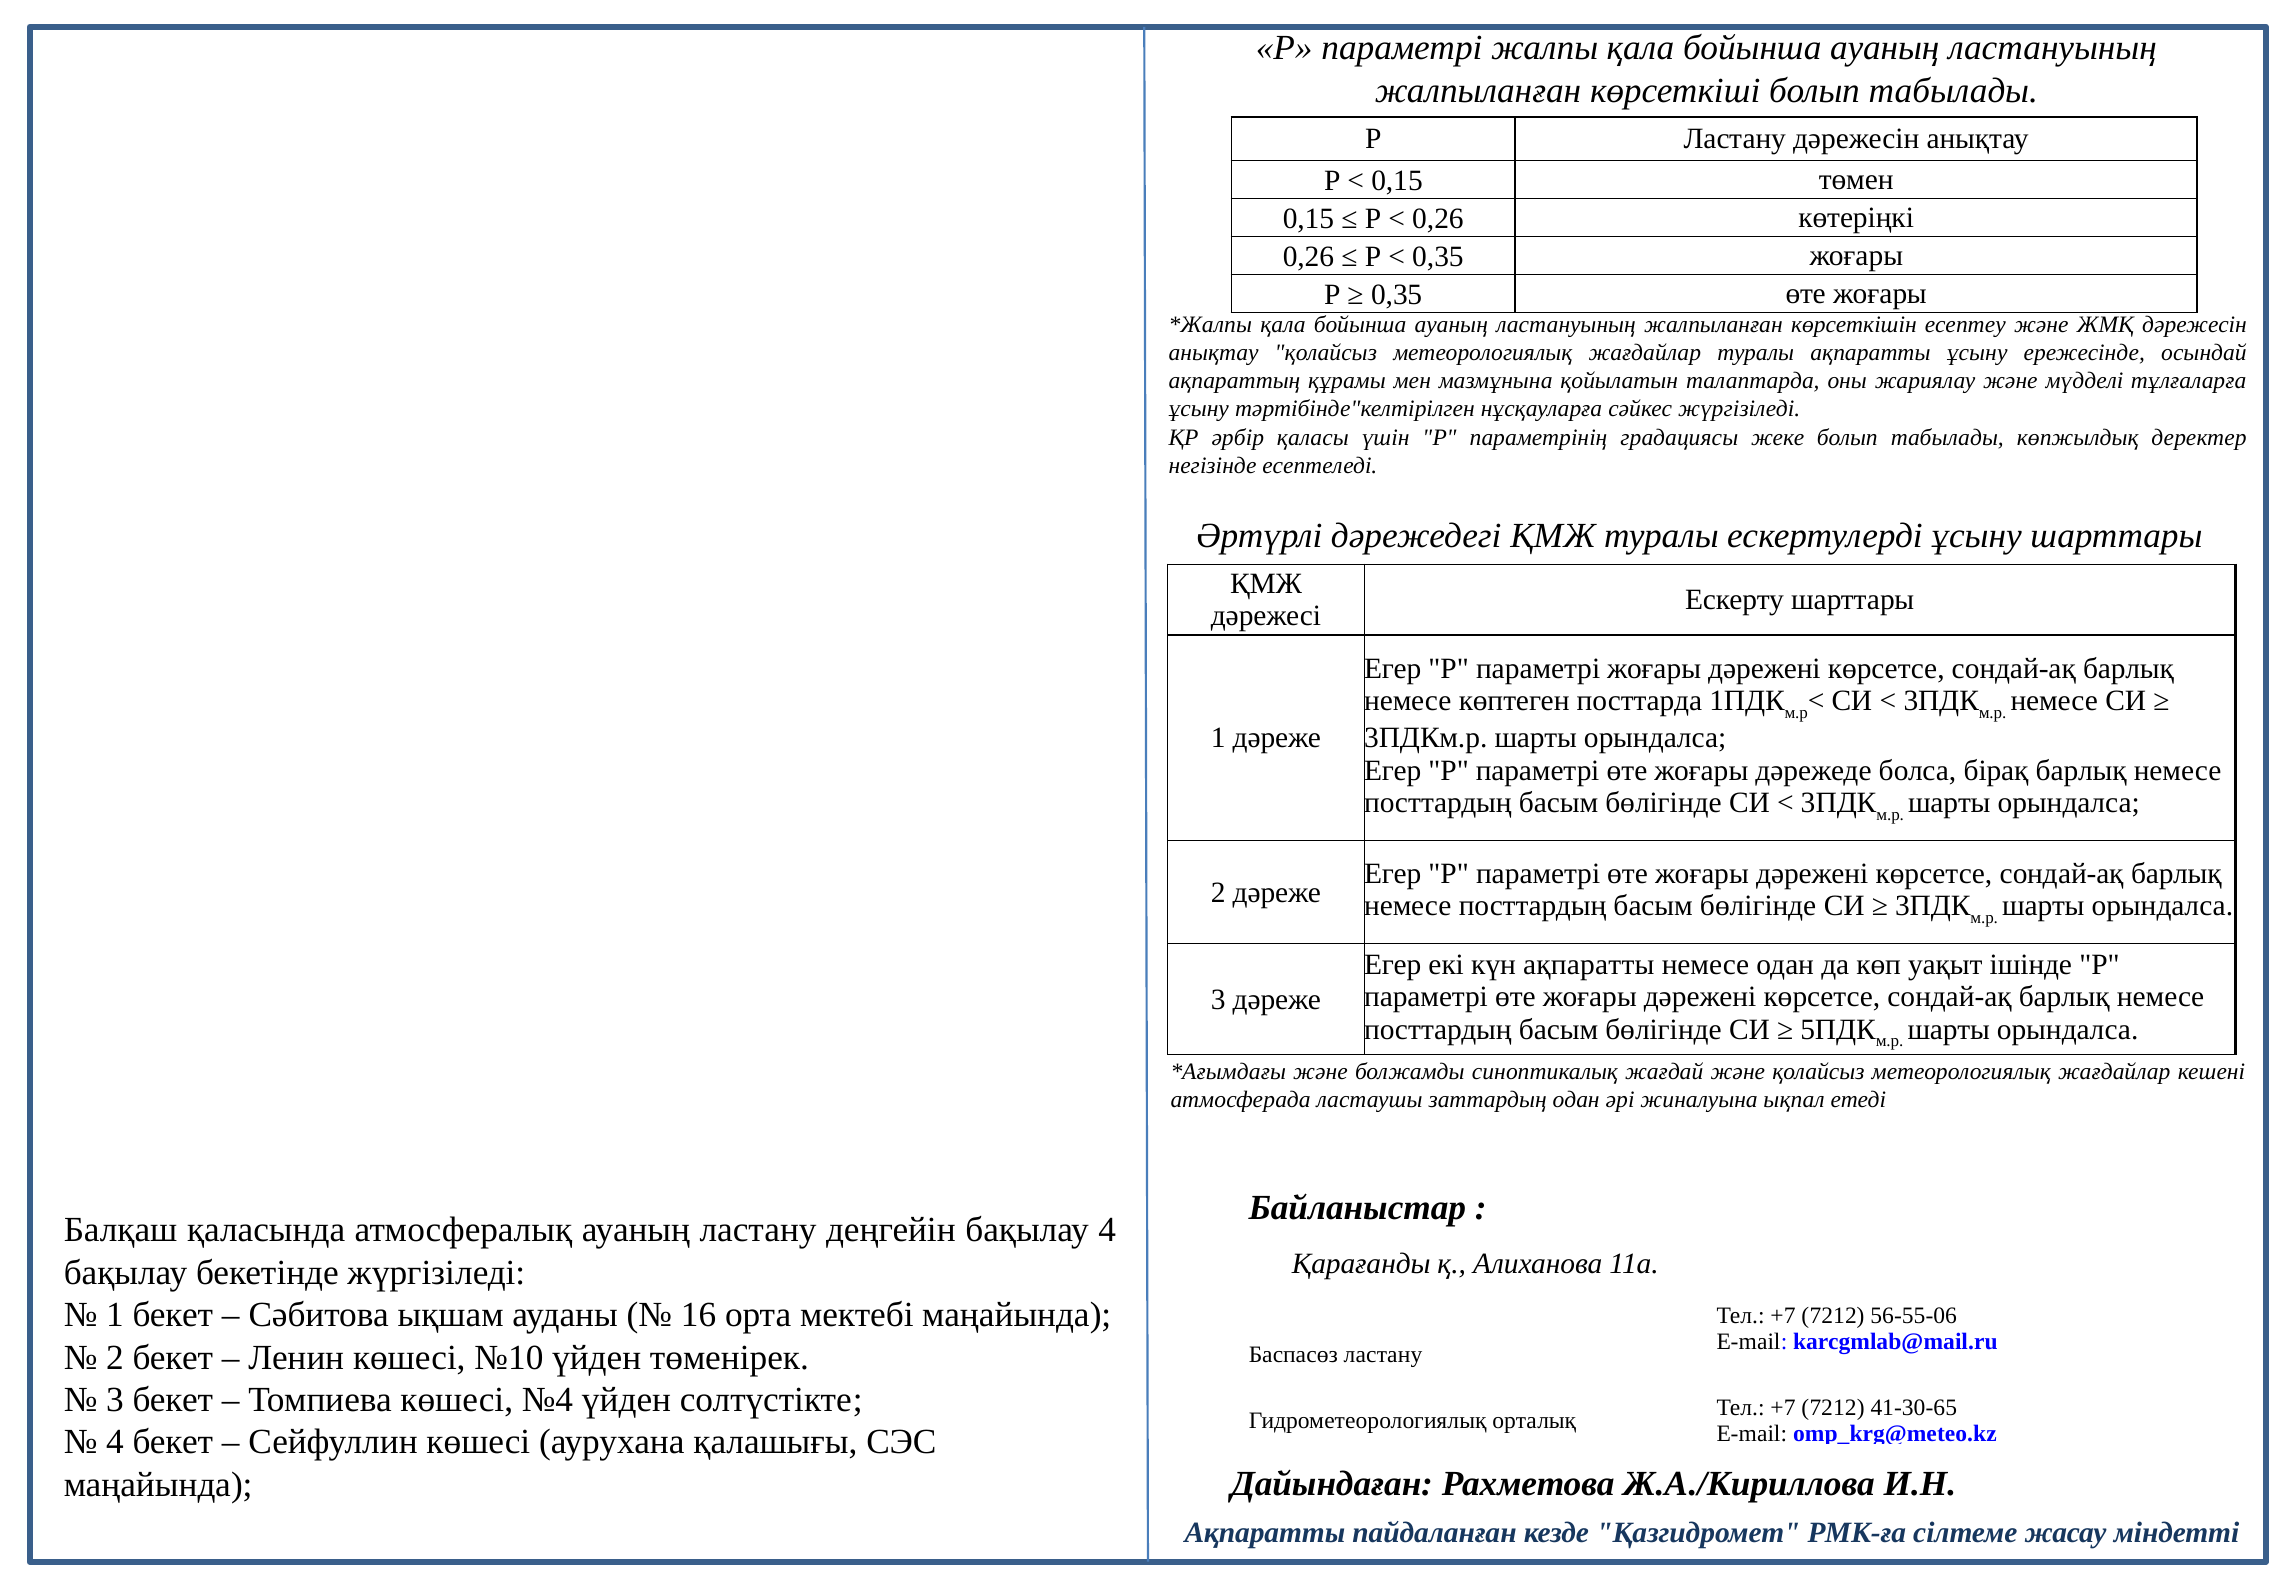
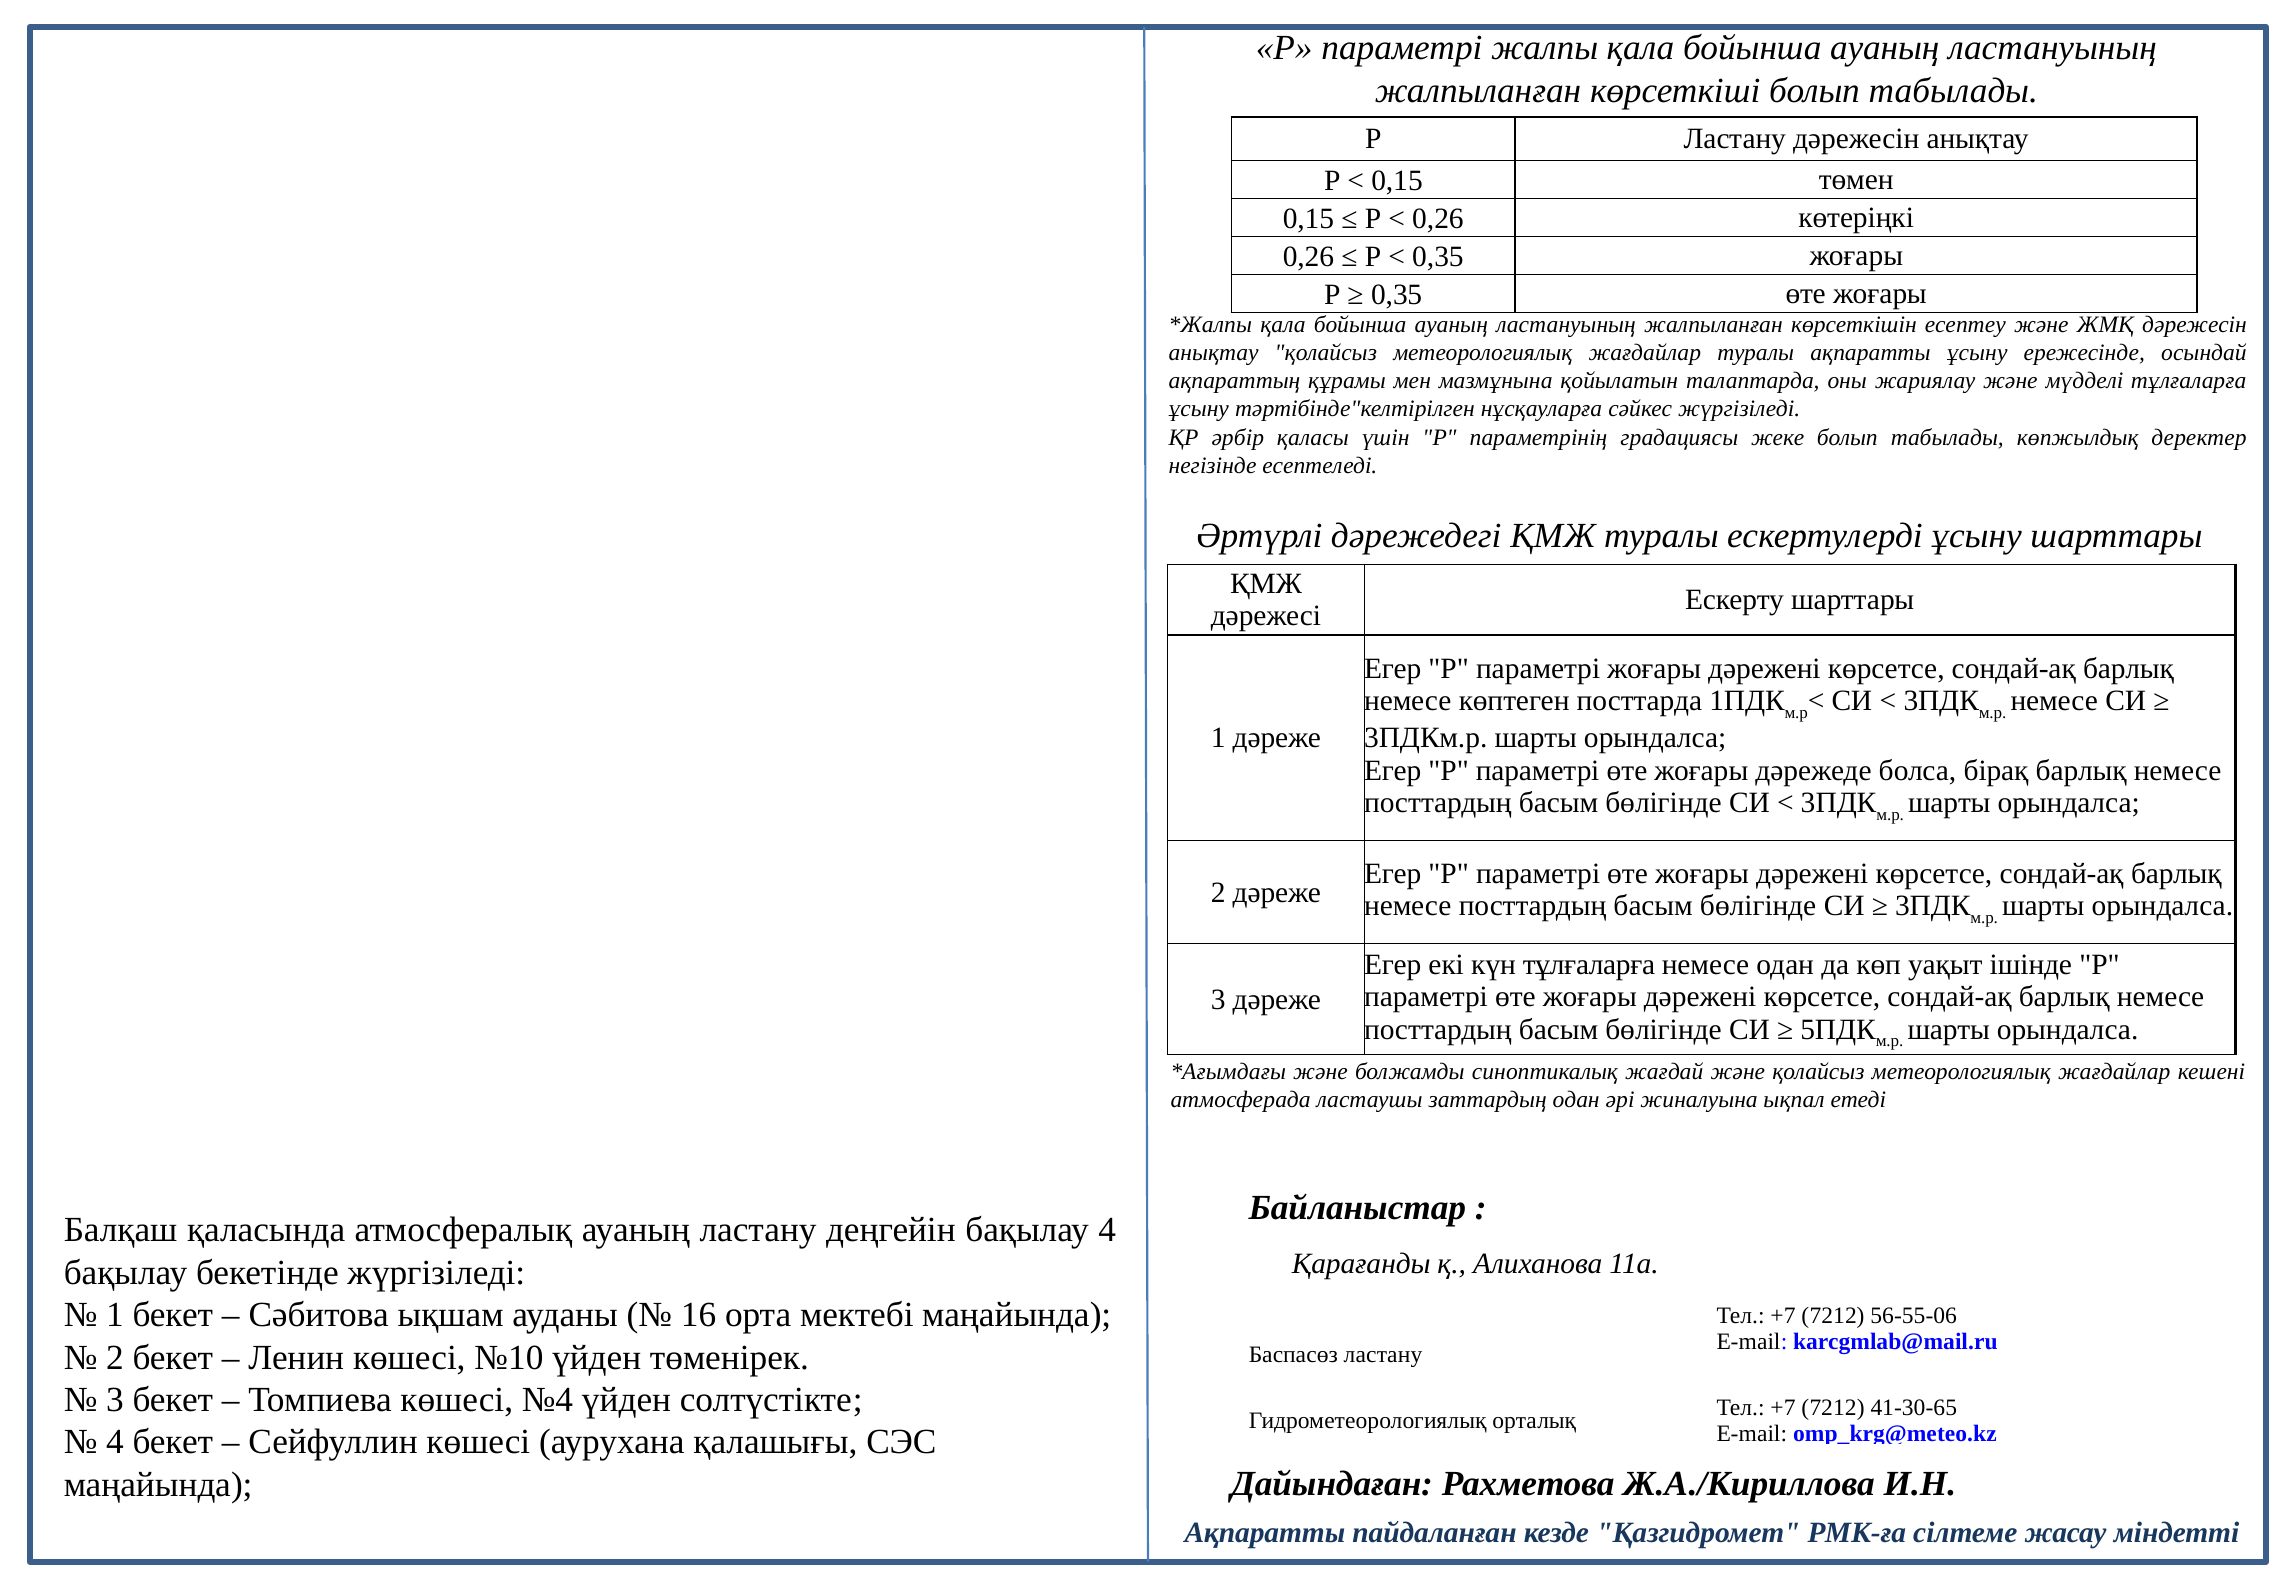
күн ақпаратты: ақпаратты -> тұлғаларға
